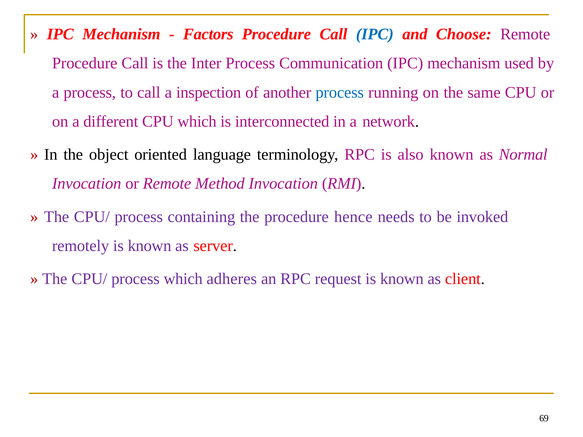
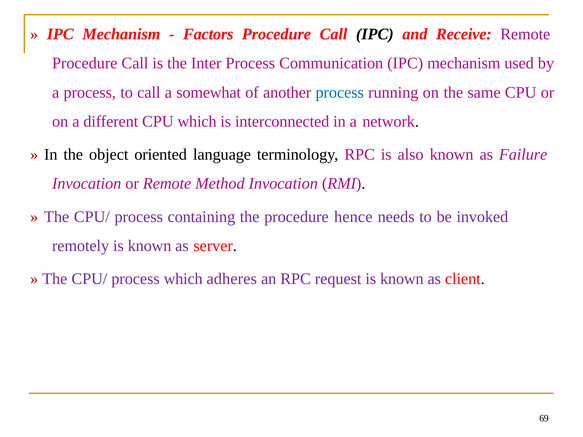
IPC at (375, 34) colour: blue -> black
Choose: Choose -> Receive
inspection: inspection -> somewhat
Normal: Normal -> Failure
